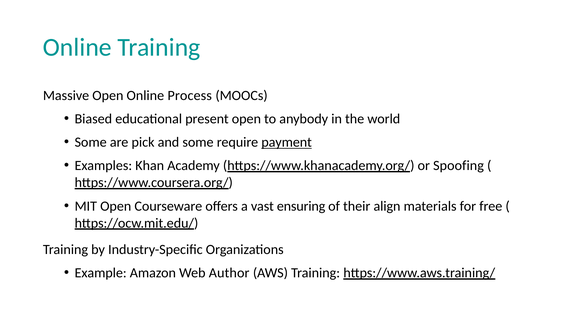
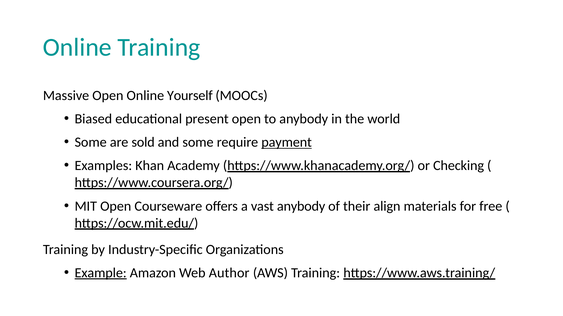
Process: Process -> Yourself
pick: pick -> sold
Spoofing: Spoofing -> Checking
vast ensuring: ensuring -> anybody
Example underline: none -> present
